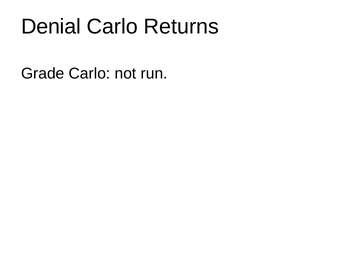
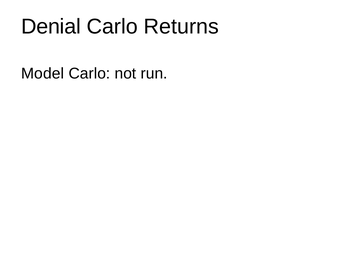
Grade: Grade -> Model
